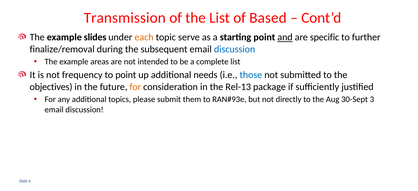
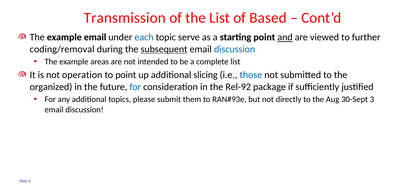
example slides: slides -> email
each colour: orange -> blue
specific: specific -> viewed
finalize/removal: finalize/removal -> coding/removal
subsequent underline: none -> present
frequency: frequency -> operation
needs: needs -> slicing
objectives: objectives -> organized
for at (135, 87) colour: orange -> blue
Rel-13: Rel-13 -> Rel-92
